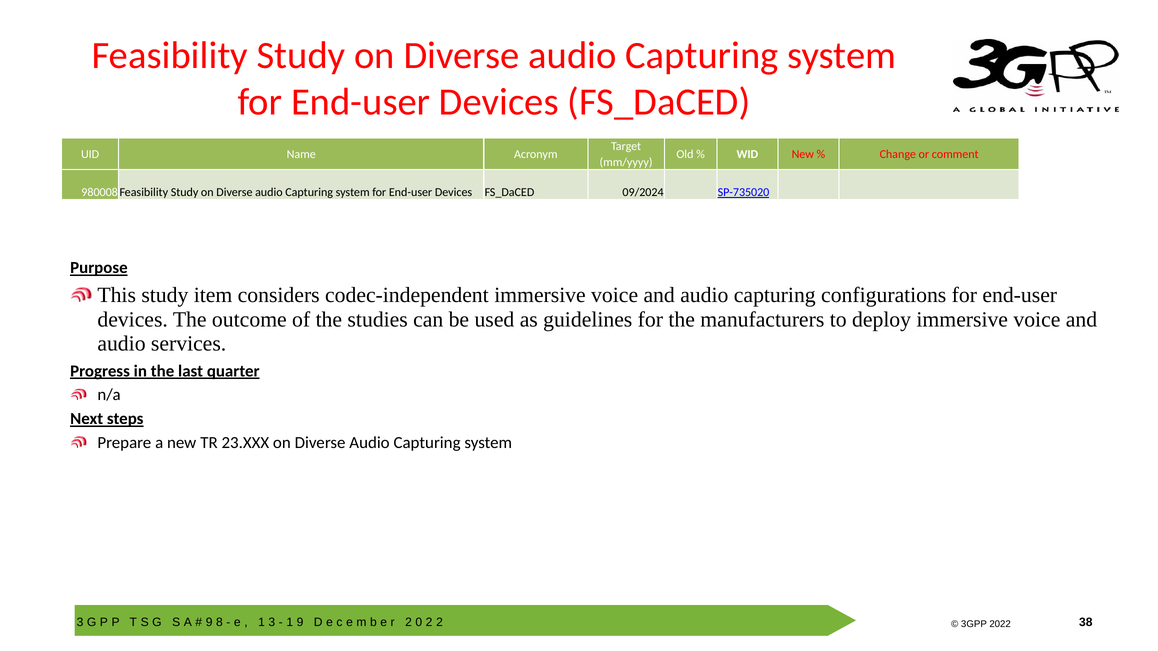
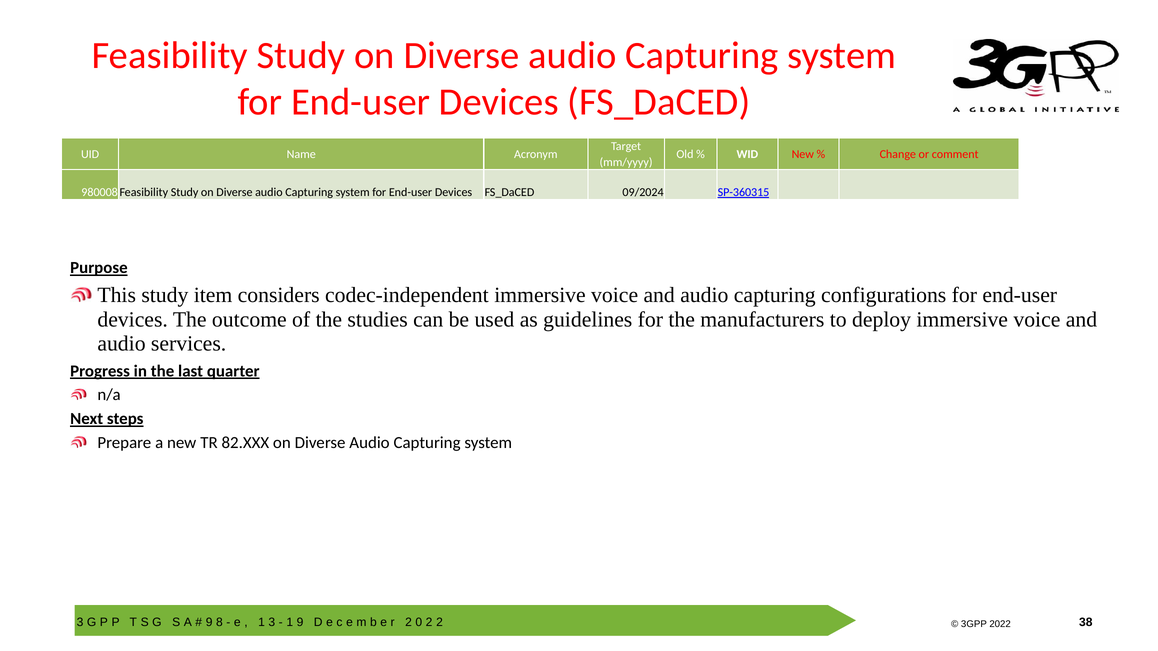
SP-735020: SP-735020 -> SP-360315
23.XXX: 23.XXX -> 82.XXX
